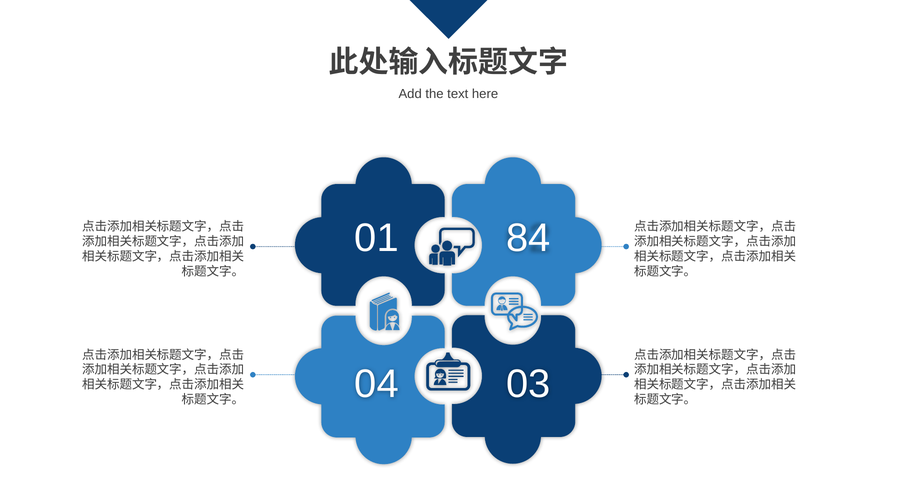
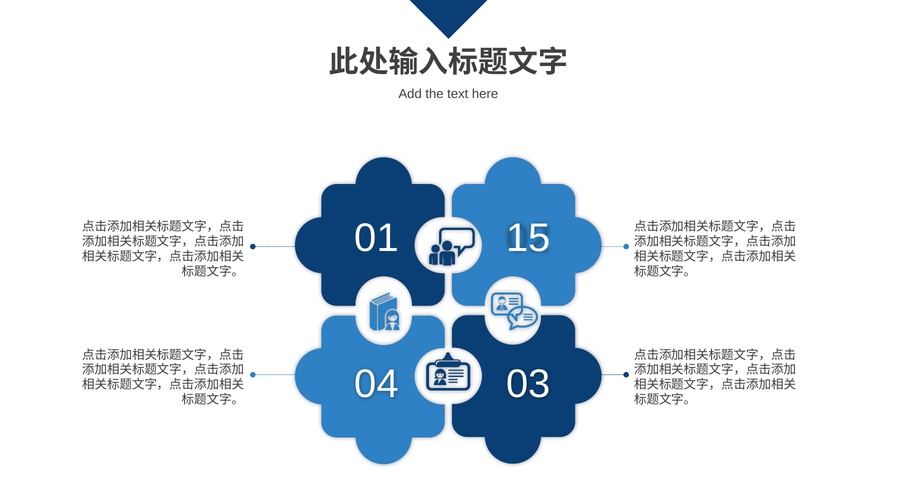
84: 84 -> 15
